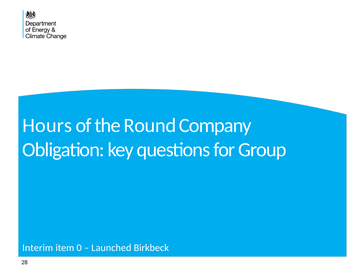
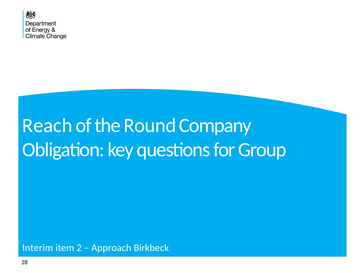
Hours: Hours -> Reach
0: 0 -> 2
Launched: Launched -> Approach
